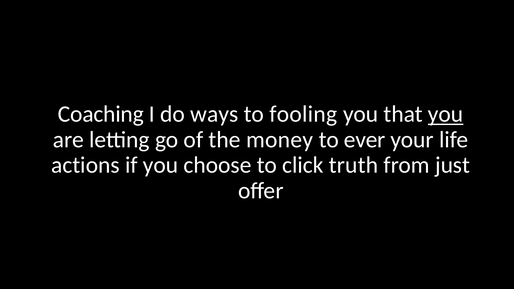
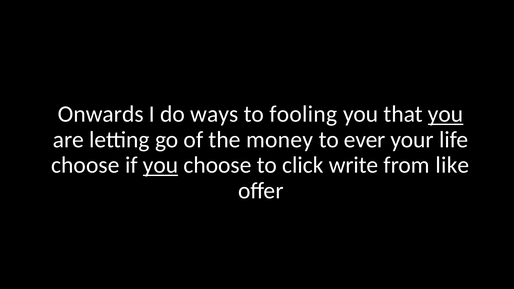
Coaching: Coaching -> Onwards
actions at (85, 165): actions -> choose
you at (161, 165) underline: none -> present
truth: truth -> write
just: just -> like
